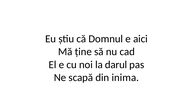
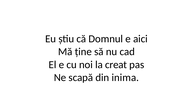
darul: darul -> creat
